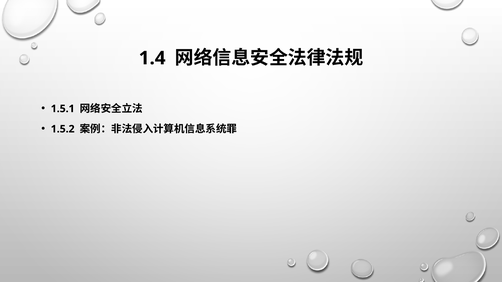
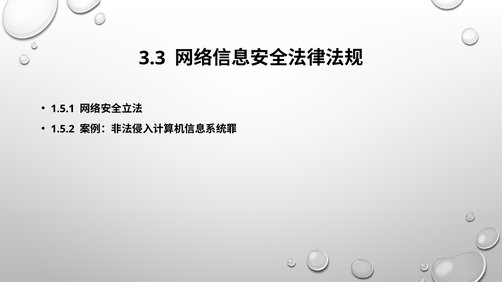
1.4: 1.4 -> 3.3
